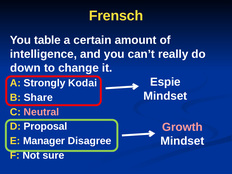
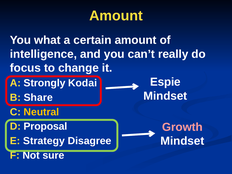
Frensch at (116, 16): Frensch -> Amount
table: table -> what
down: down -> focus
Neutral colour: pink -> yellow
Manager: Manager -> Strategy
